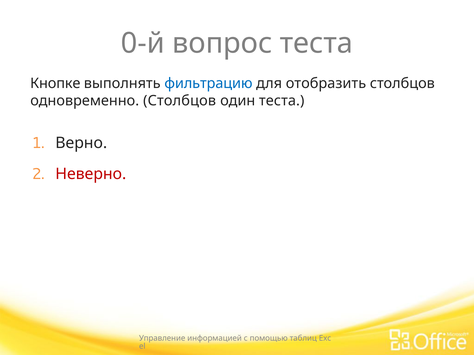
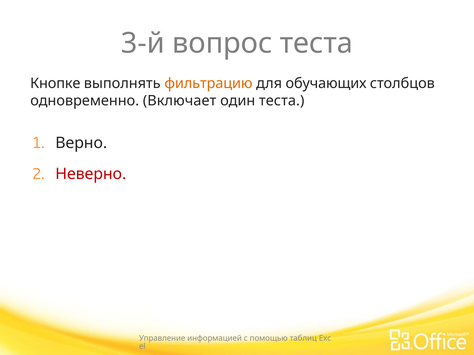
0-й: 0-й -> 3-й
фильтрацию colour: blue -> orange
отобразить: отобразить -> обучающих
одновременно Столбцов: Столбцов -> Включает
